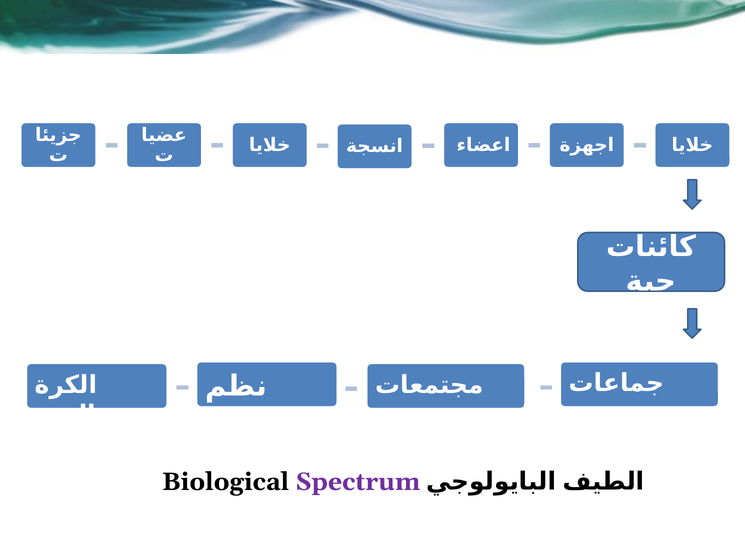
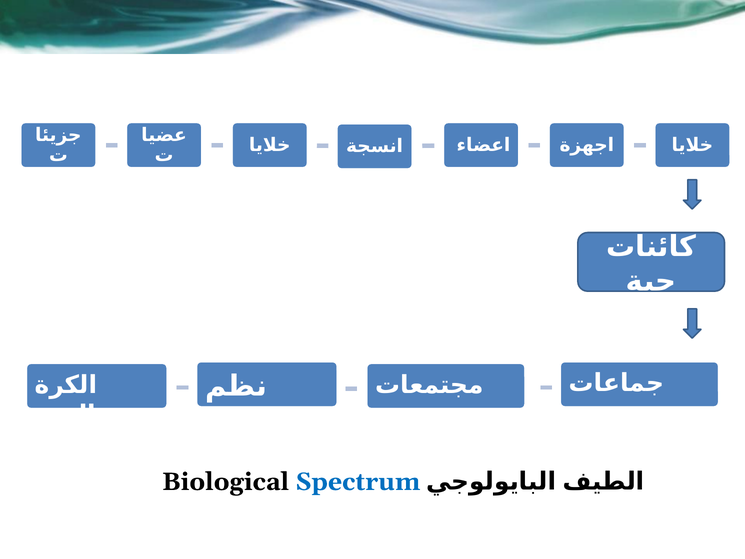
Spectrum colour: purple -> blue
